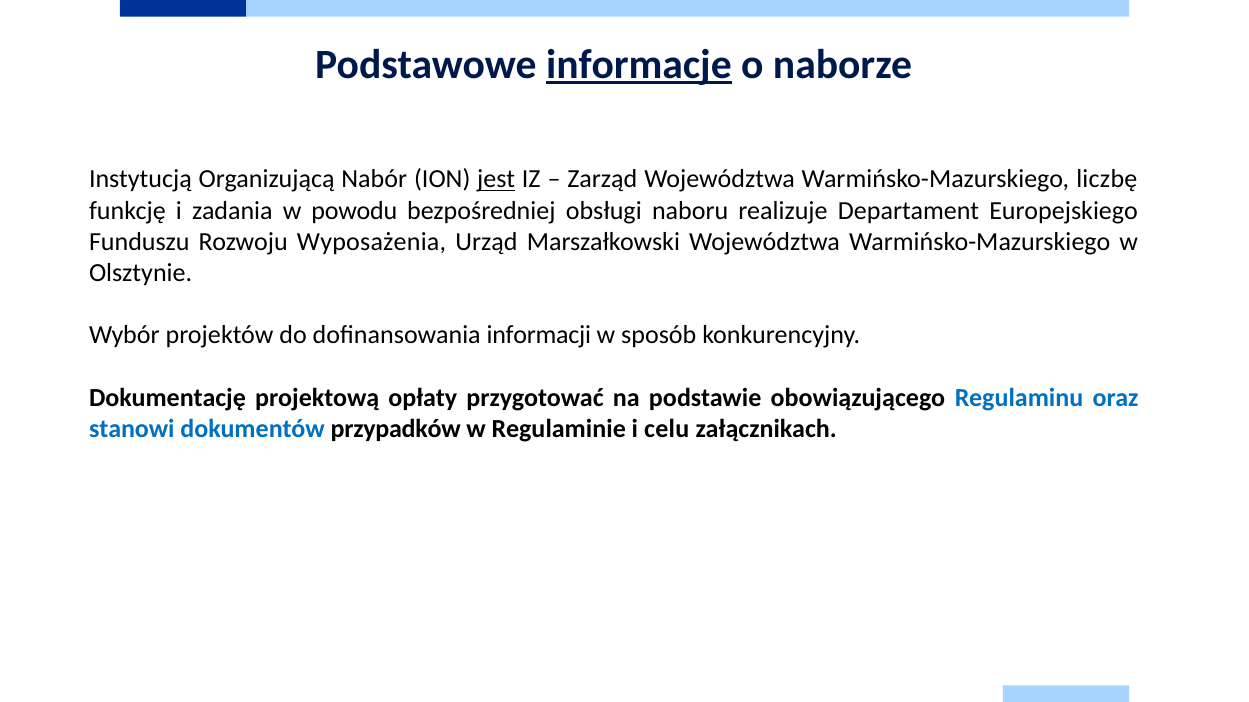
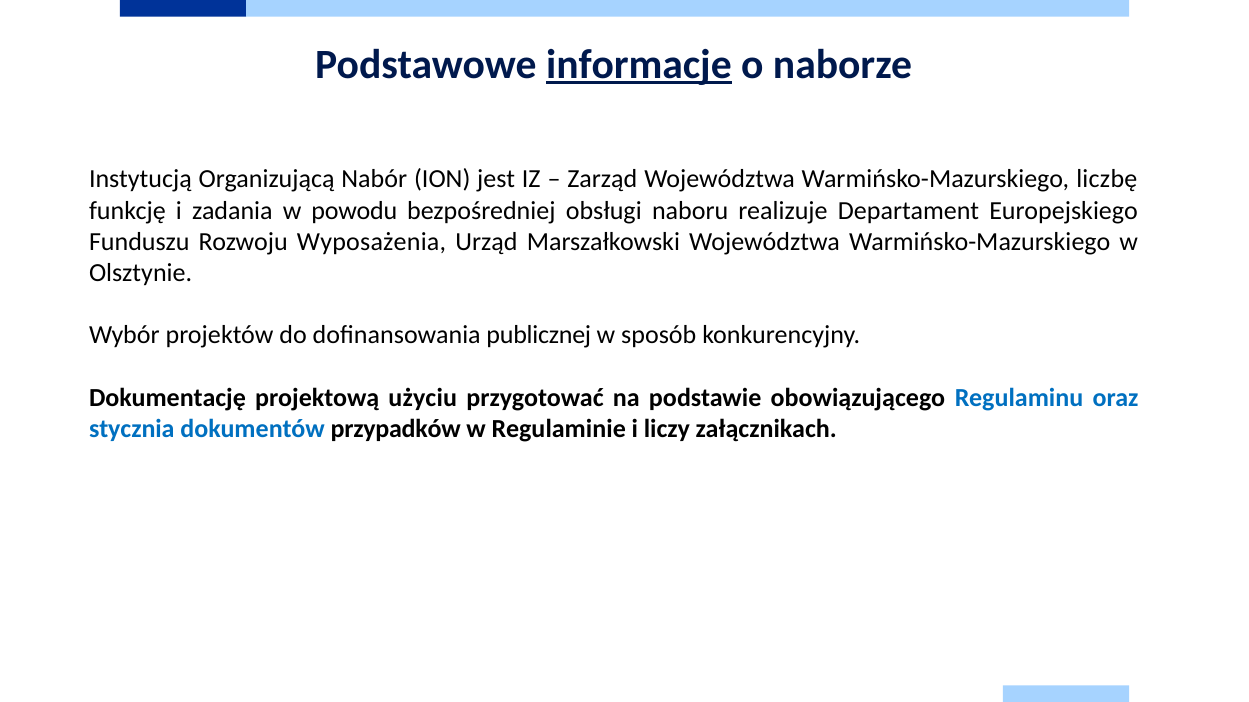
jest underline: present -> none
informacji: informacji -> publicznej
opłaty: opłaty -> użyciu
stanowi: stanowi -> stycznia
celu: celu -> liczy
